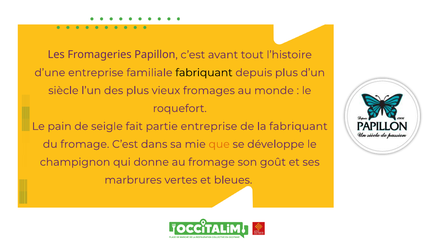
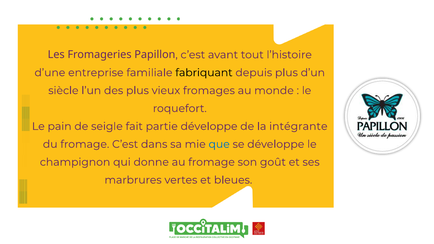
partie entreprise: entreprise -> développe
la fabriquant: fabriquant -> intégrante
que colour: orange -> blue
